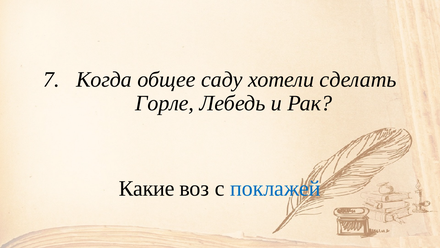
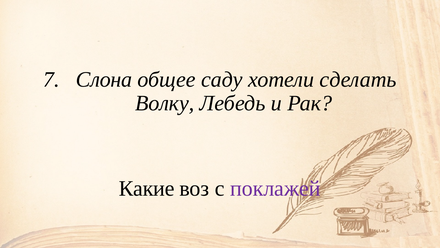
Когда: Когда -> Слона
Горле: Горле -> Волку
поклажей colour: blue -> purple
